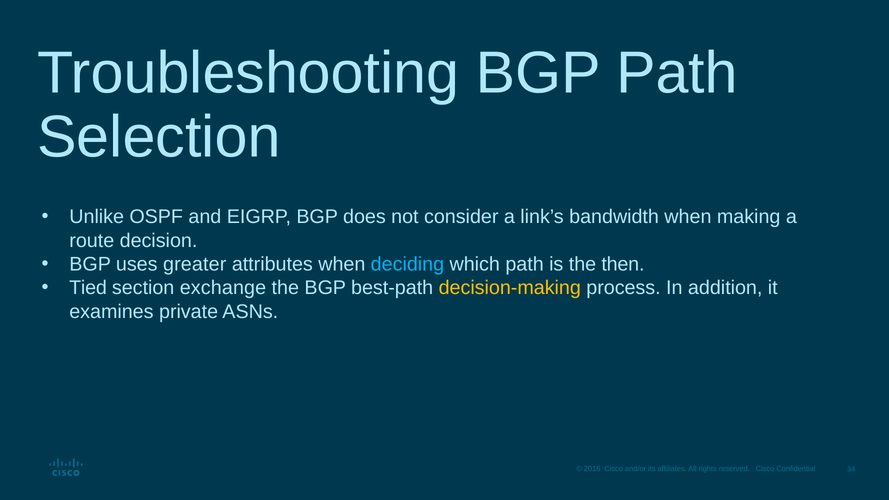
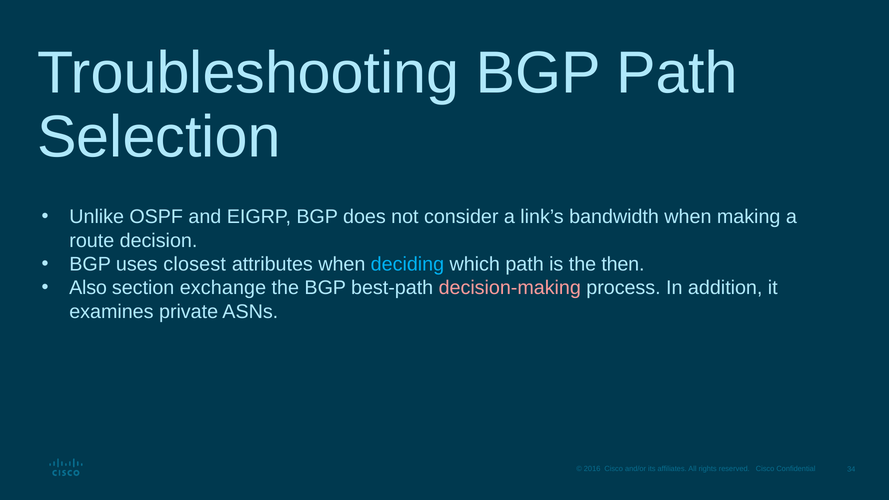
greater: greater -> closest
Tied: Tied -> Also
decision-making colour: yellow -> pink
